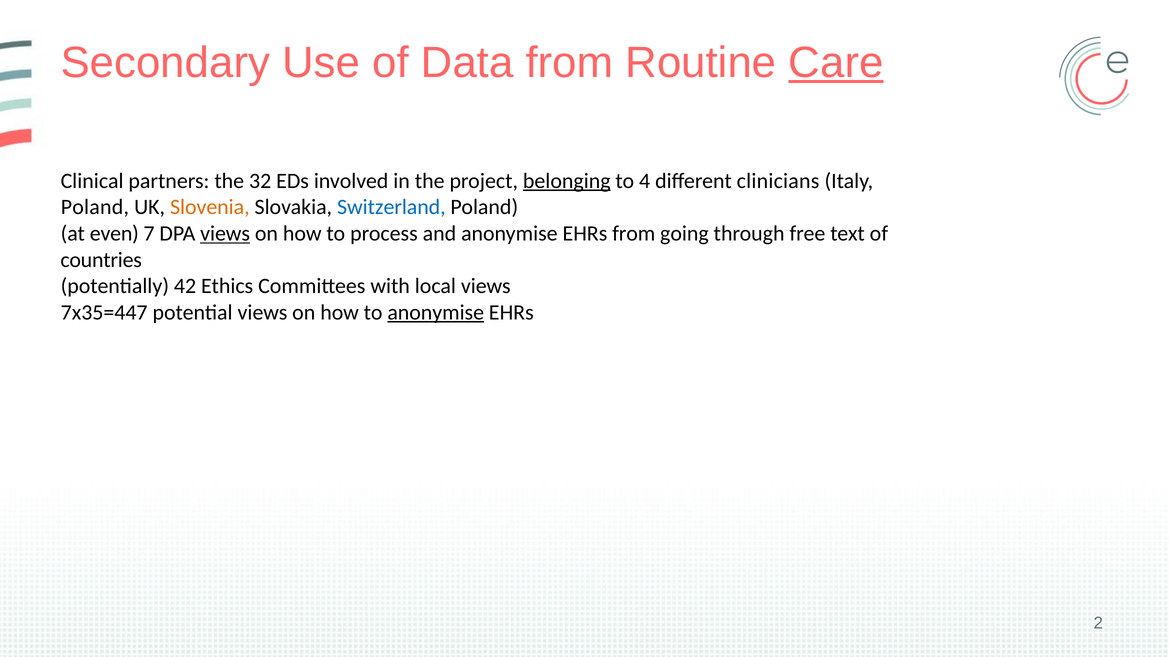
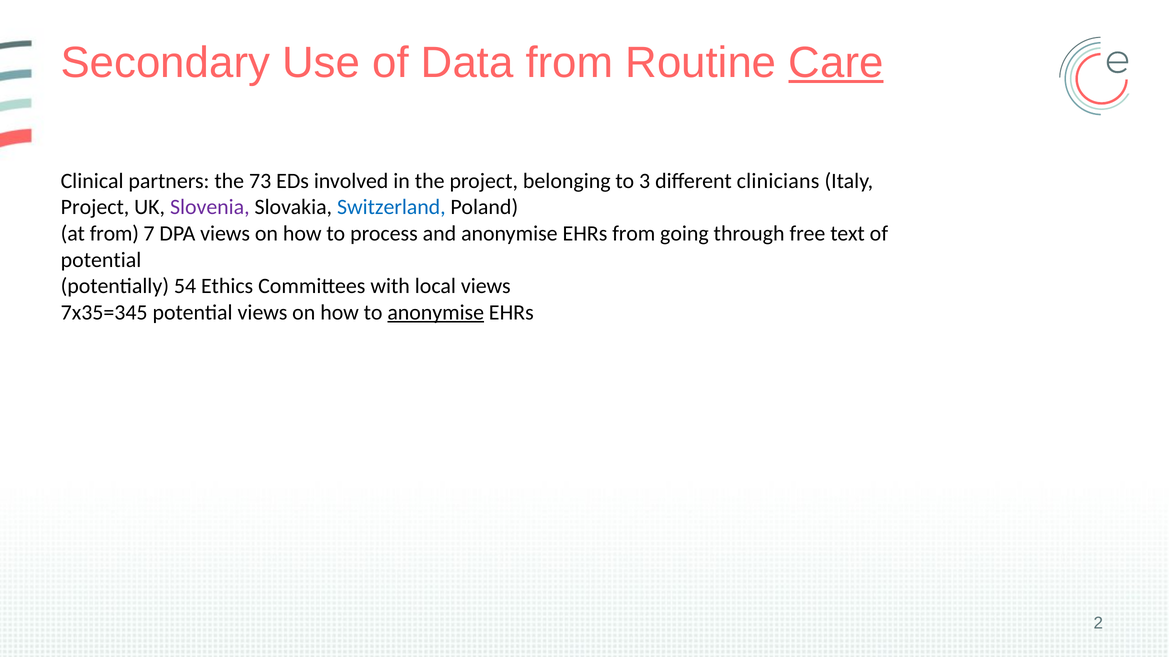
32: 32 -> 73
belonging underline: present -> none
4: 4 -> 3
Poland at (95, 207): Poland -> Project
Slovenia colour: orange -> purple
at even: even -> from
views at (225, 234) underline: present -> none
countries at (101, 260): countries -> potential
42: 42 -> 54
7x35=447: 7x35=447 -> 7x35=345
